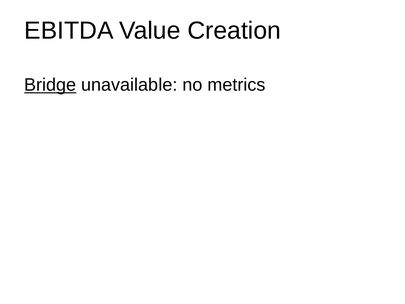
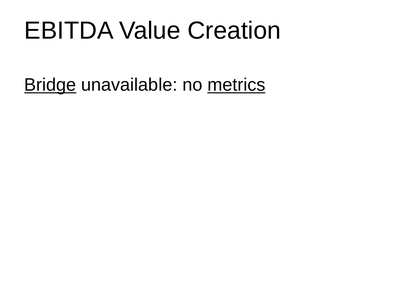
metrics underline: none -> present
